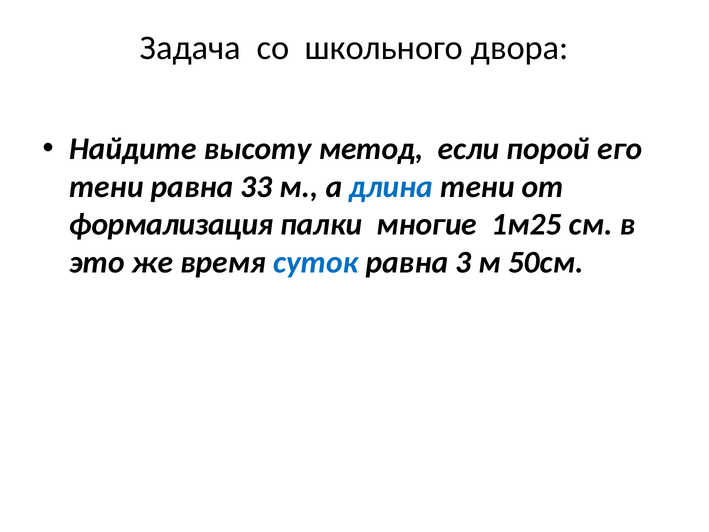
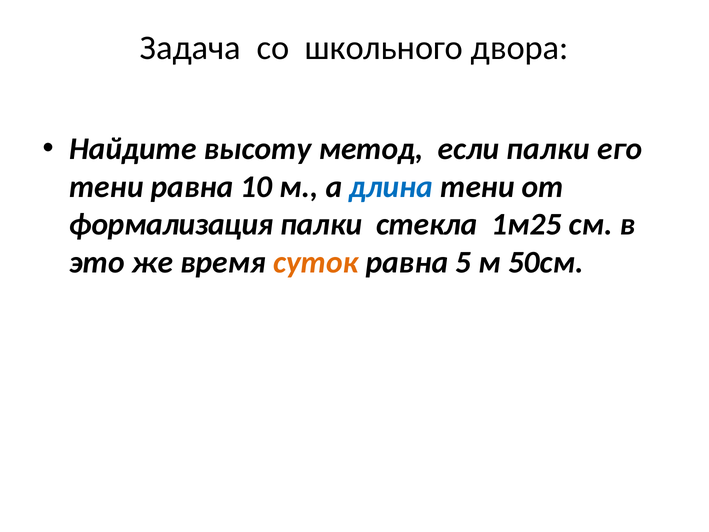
если порой: порой -> палки
33: 33 -> 10
многие: многие -> стекла
суток colour: blue -> orange
3: 3 -> 5
